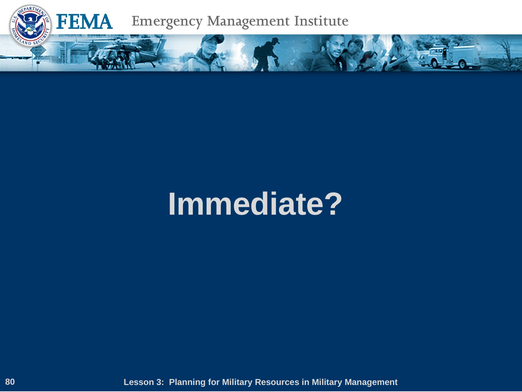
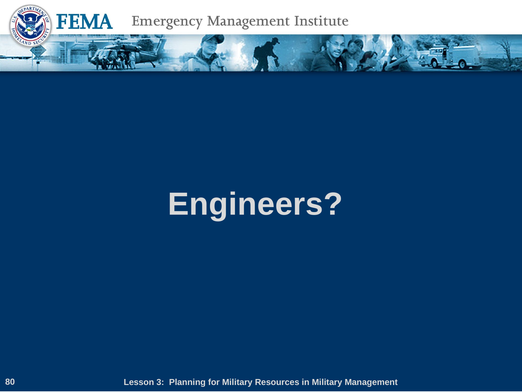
Immediate: Immediate -> Engineers
